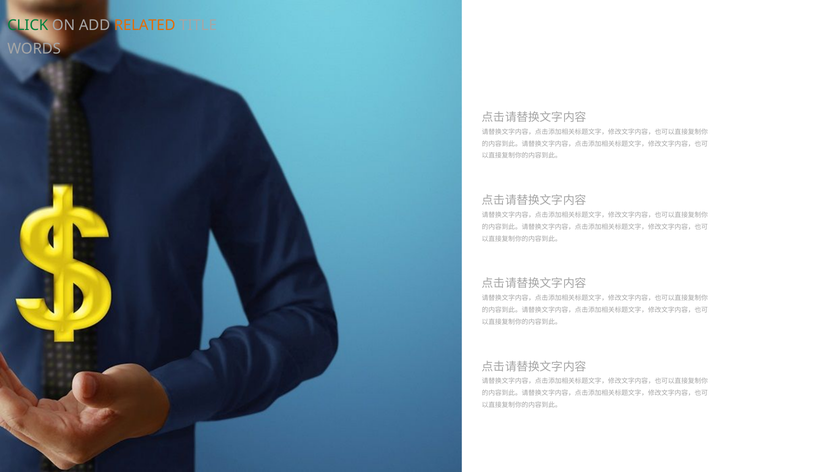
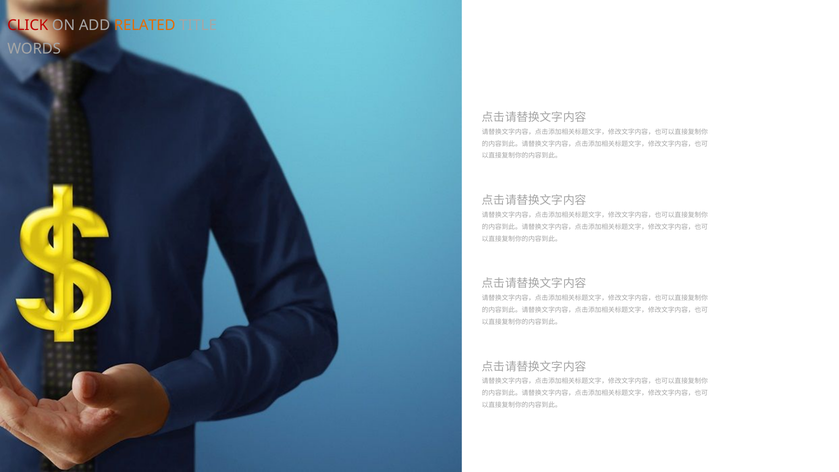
CLICK colour: green -> red
